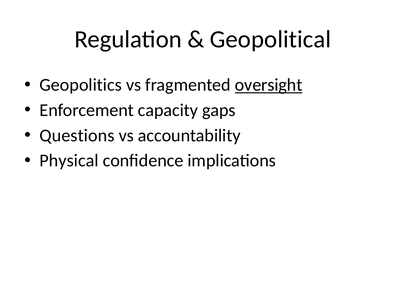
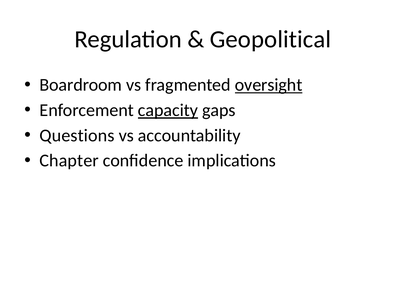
Geopolitics: Geopolitics -> Boardroom
capacity underline: none -> present
Physical: Physical -> Chapter
